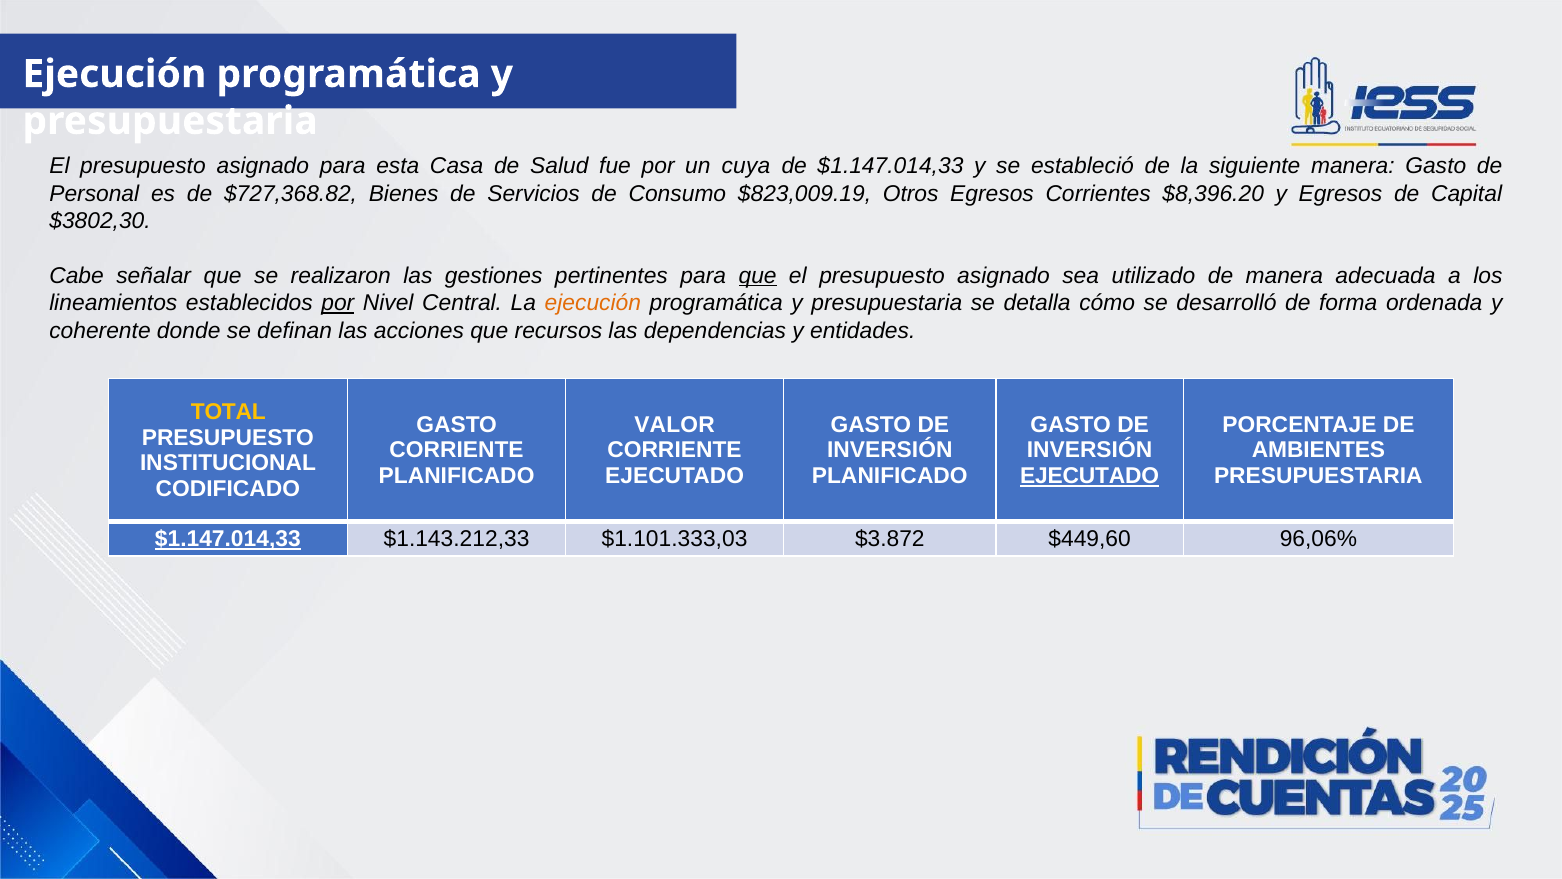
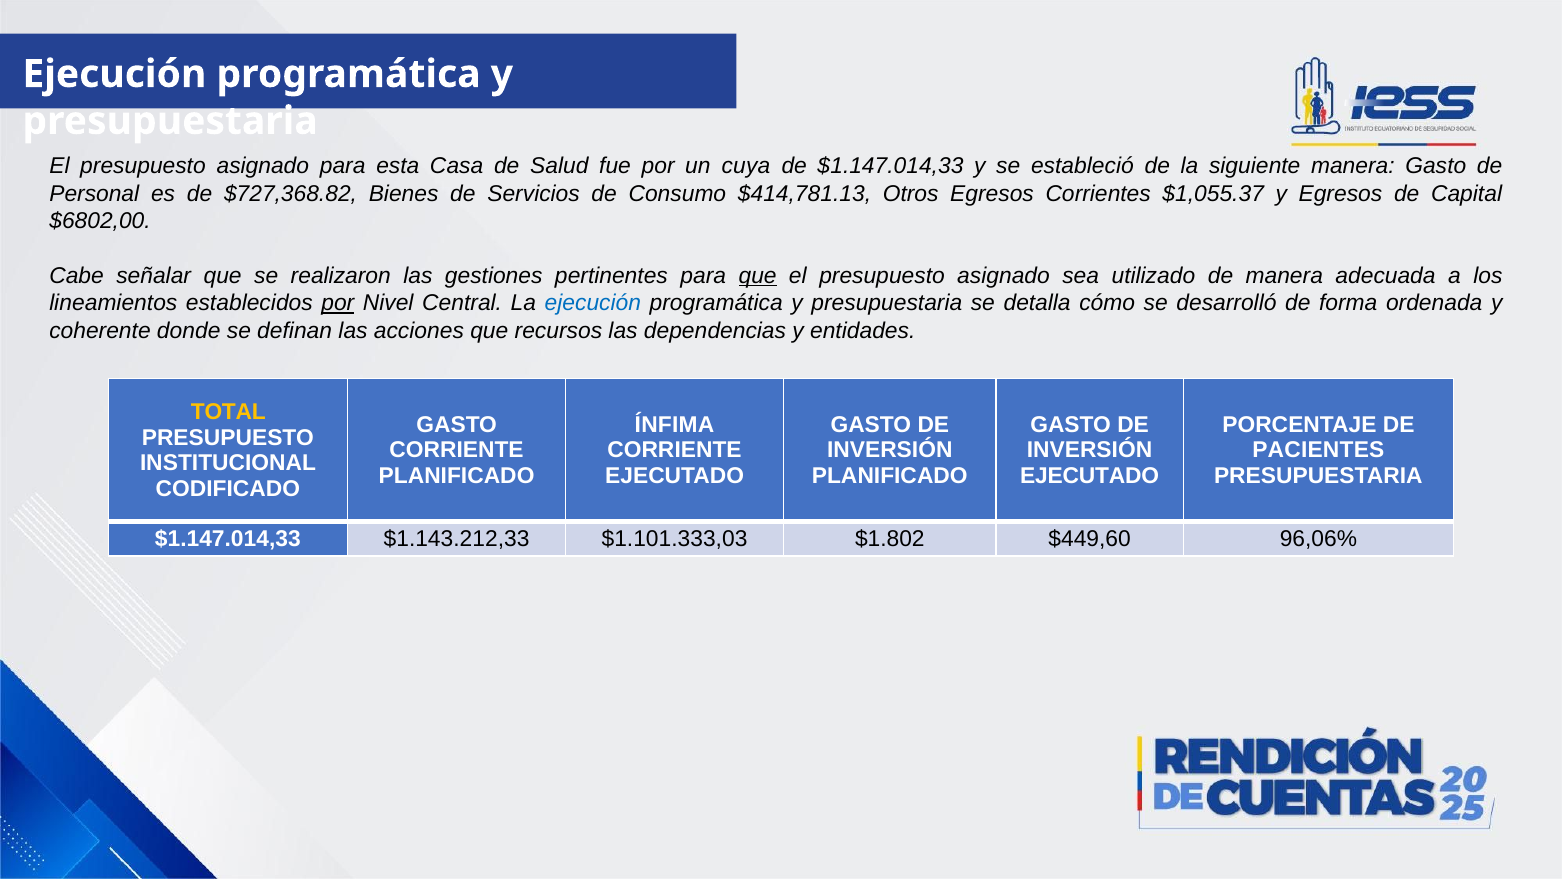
$823,009.19: $823,009.19 -> $414,781.13
$8,396.20: $8,396.20 -> $1,055.37
$3802,30: $3802,30 -> $6802,00
ejecución at (593, 303) colour: orange -> blue
VALOR: VALOR -> ÍNFIMA
AMBIENTES: AMBIENTES -> PACIENTES
EJECUTADO at (1090, 476) underline: present -> none
$1.147.014,33 at (228, 539) underline: present -> none
$3.872: $3.872 -> $1.802
